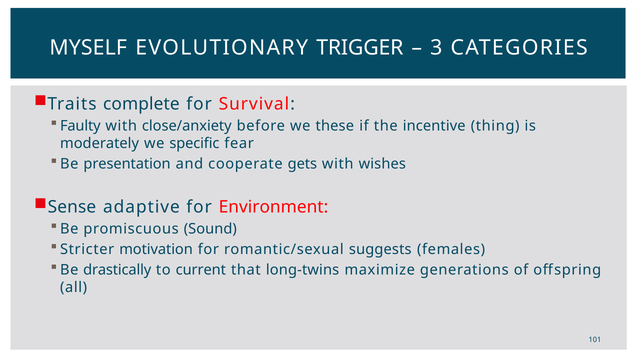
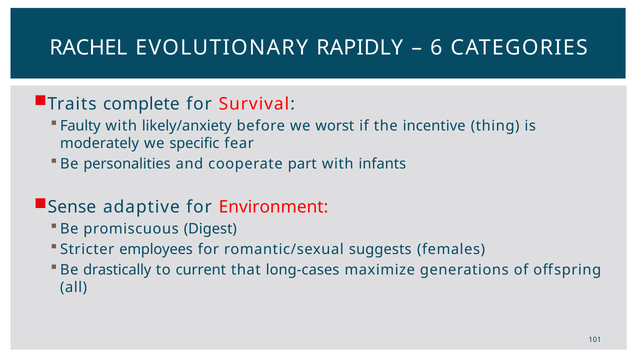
MYSELF: MYSELF -> RACHEL
TRIGGER: TRIGGER -> RAPIDLY
3: 3 -> 6
close/anxiety: close/anxiety -> likely/anxiety
these: these -> worst
presentation: presentation -> personalities
gets: gets -> part
wishes: wishes -> infants
Sound: Sound -> Digest
motivation: motivation -> employees
long-twins: long-twins -> long-cases
